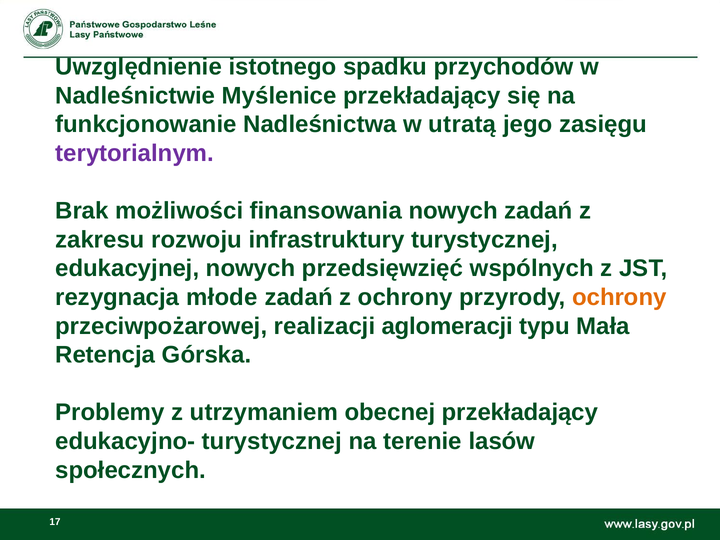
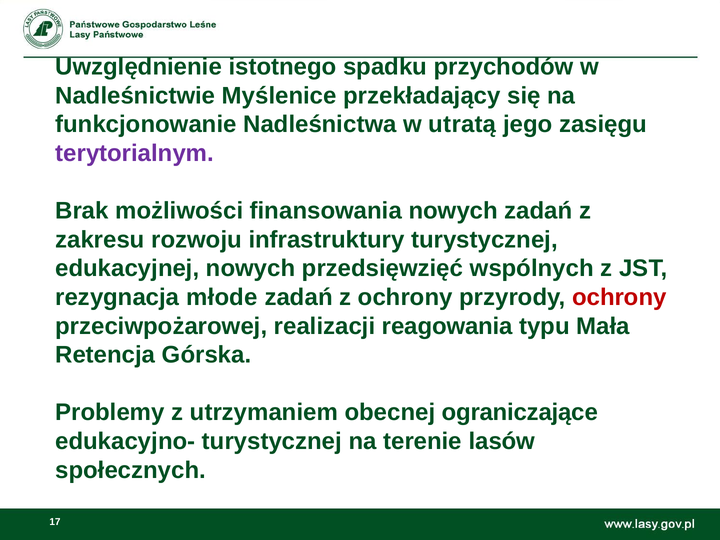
ochrony at (619, 297) colour: orange -> red
aglomeracji: aglomeracji -> reagowania
obecnej przekładający: przekładający -> ograniczające
